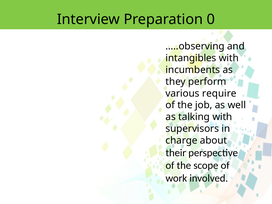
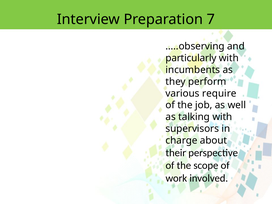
0: 0 -> 7
intangibles: intangibles -> particularly
